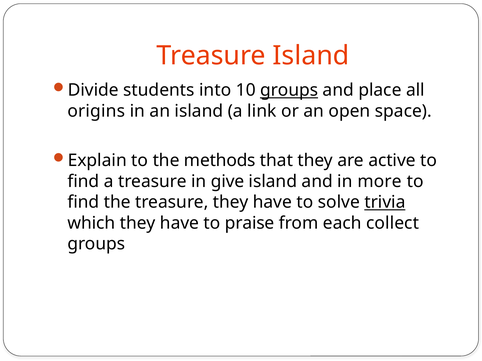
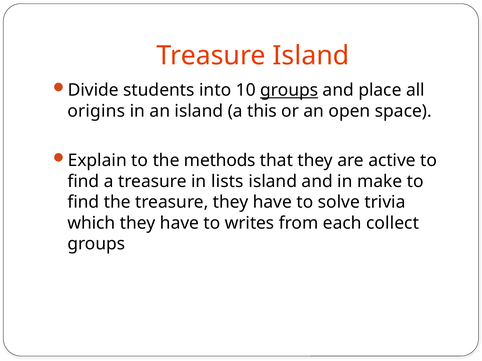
link: link -> this
give: give -> lists
more: more -> make
trivia underline: present -> none
praise: praise -> writes
